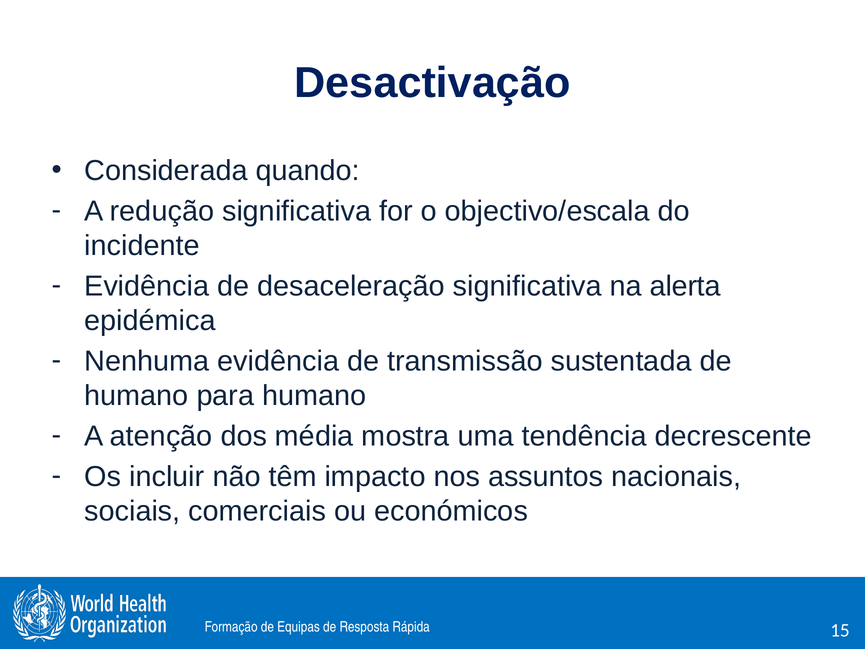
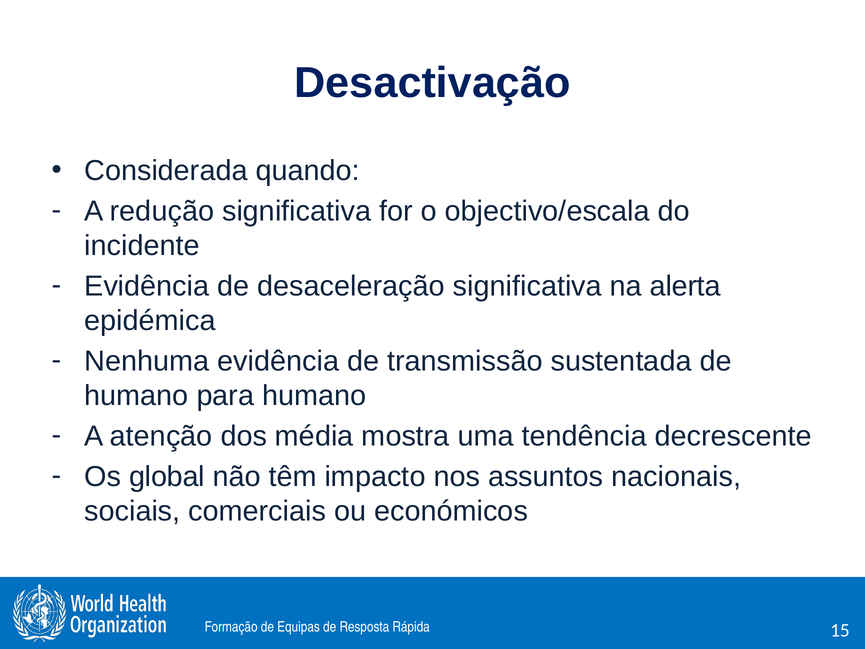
incluir: incluir -> global
